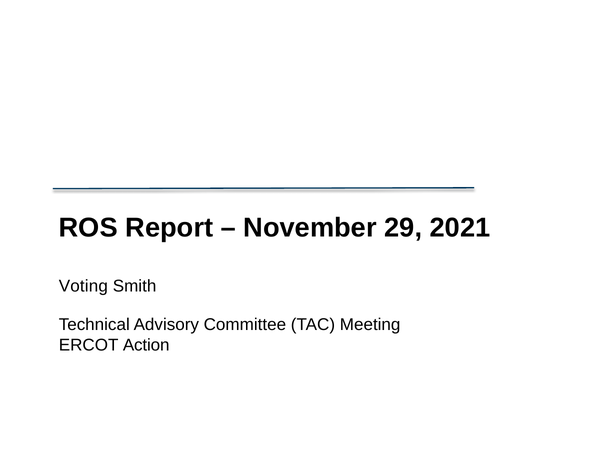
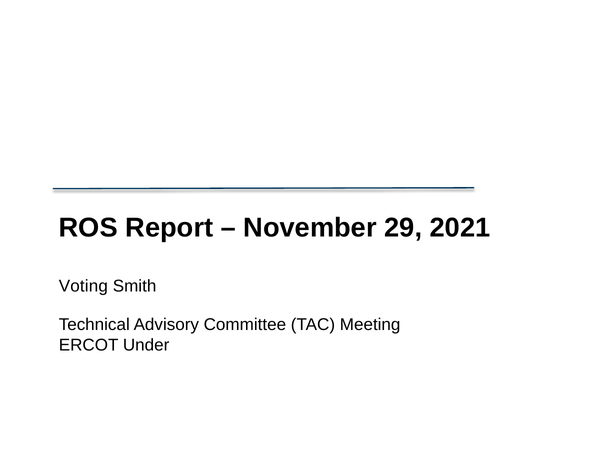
Action: Action -> Under
